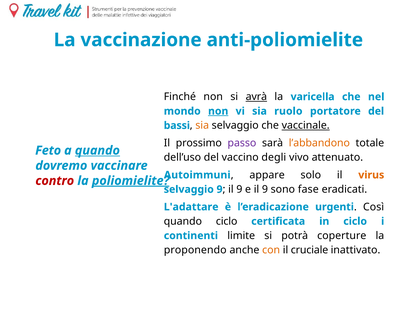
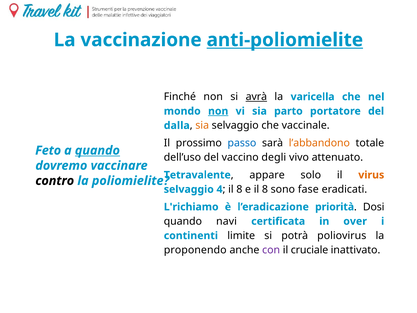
anti-poliomielite underline: none -> present
ruolo: ruolo -> parto
bassi: bassi -> dalla
vaccinale underline: present -> none
passo colour: purple -> blue
Autoimmuni: Autoimmuni -> Tetravalente
contro colour: red -> black
poliomielite underline: present -> none
selvaggio 9: 9 -> 4
9 at (239, 189): 9 -> 8
e il 9: 9 -> 8
L'adattare: L'adattare -> L'richiamo
urgenti: urgenti -> priorità
Così: Così -> Dosi
quando ciclo: ciclo -> navi
in ciclo: ciclo -> over
coperture: coperture -> poliovirus
con colour: orange -> purple
